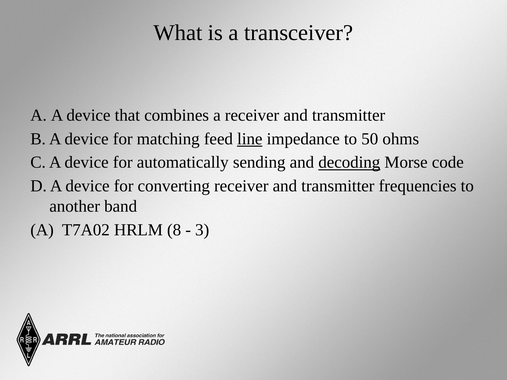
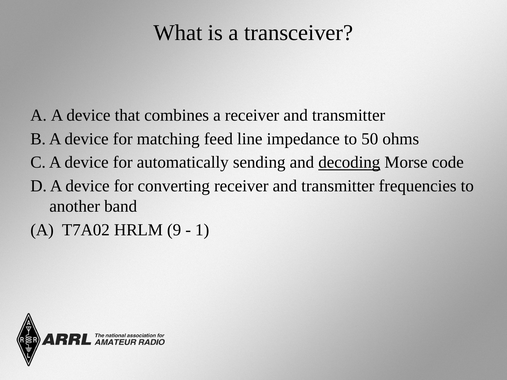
line underline: present -> none
8: 8 -> 9
3: 3 -> 1
